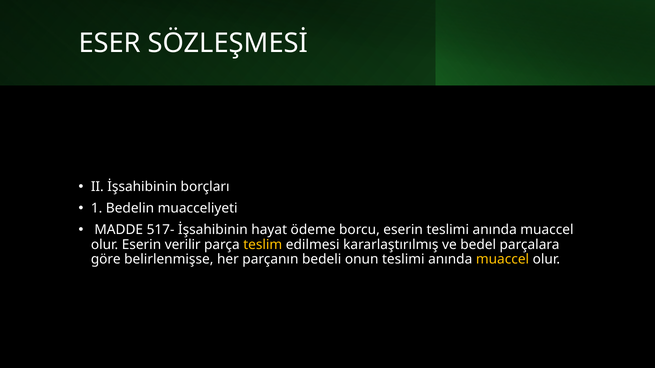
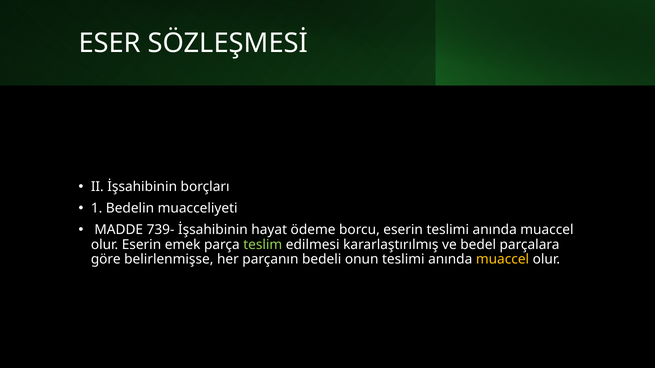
517-: 517- -> 739-
verilir: verilir -> emek
teslim colour: yellow -> light green
